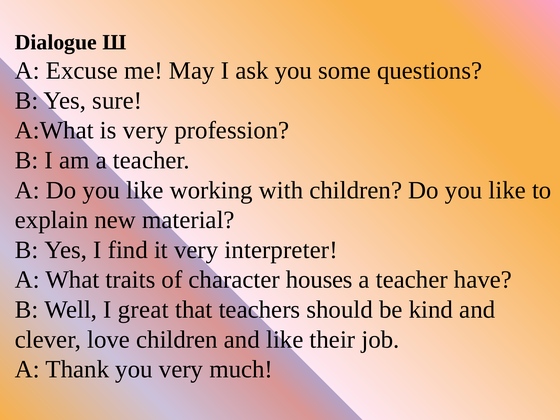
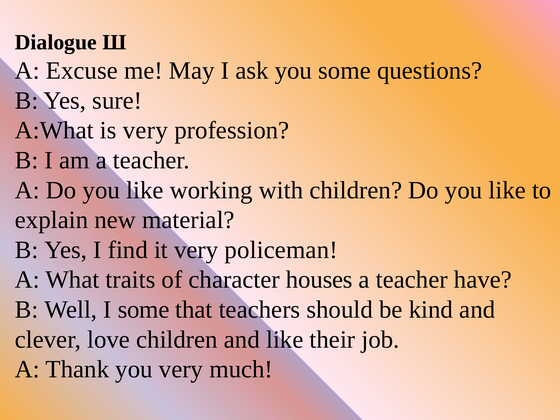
interpreter: interpreter -> policeman
I great: great -> some
